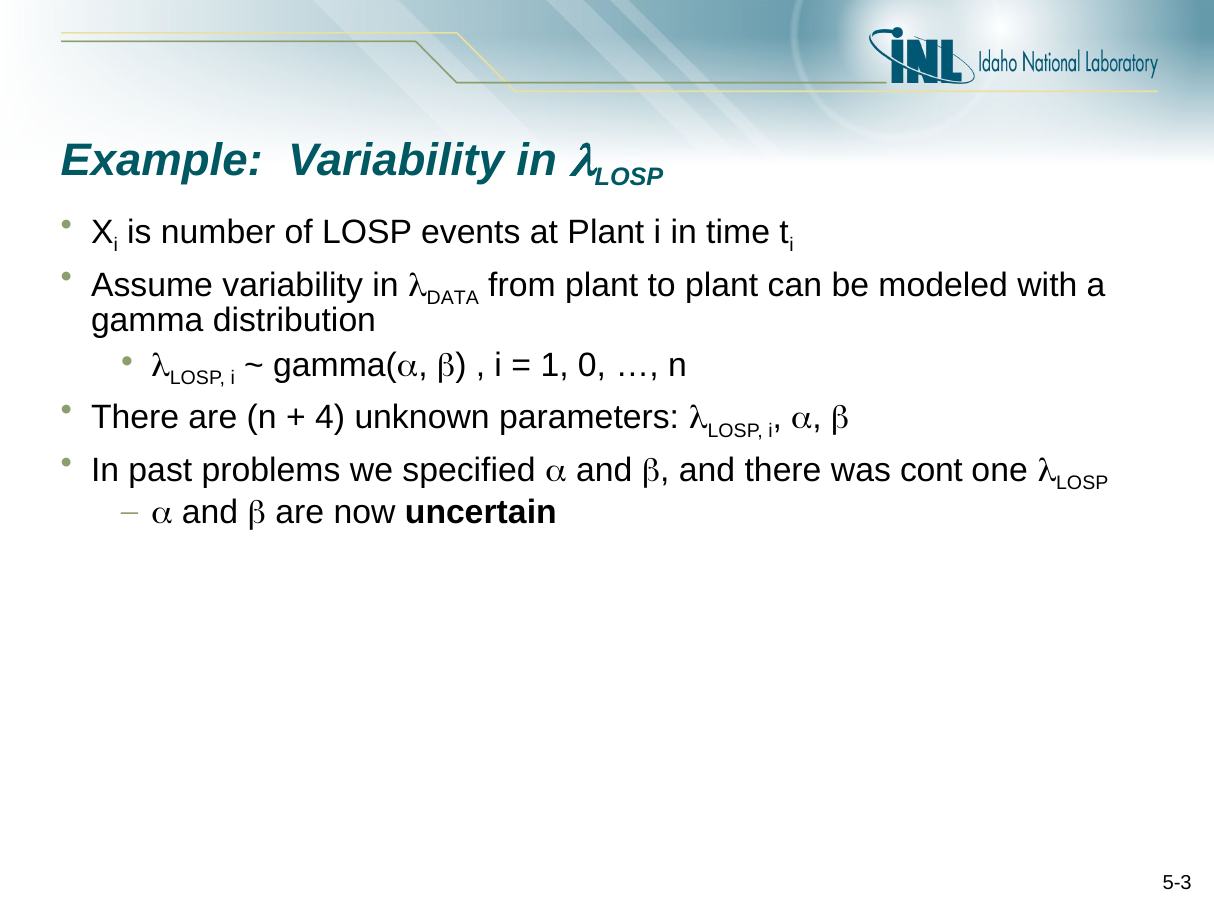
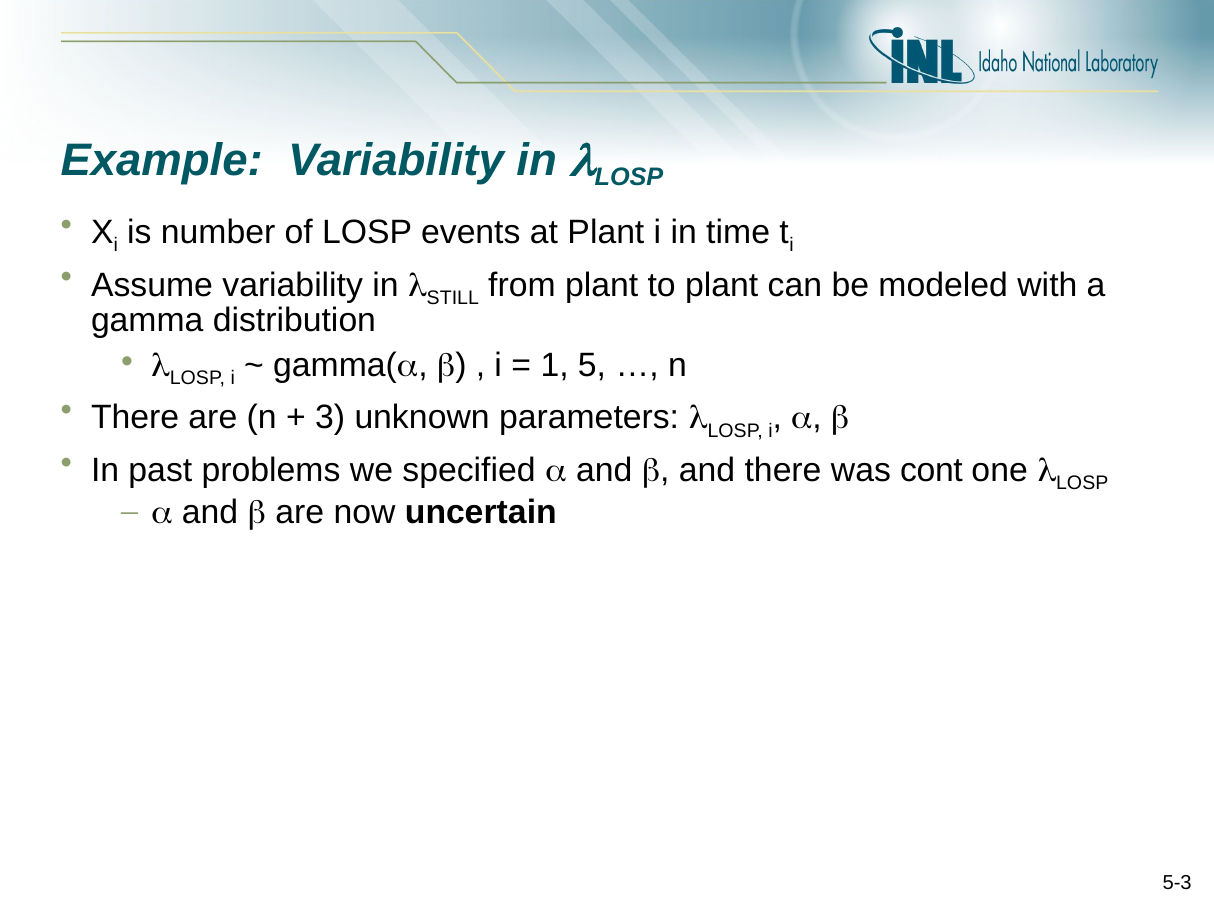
DATA: DATA -> STILL
0: 0 -> 5
4: 4 -> 3
